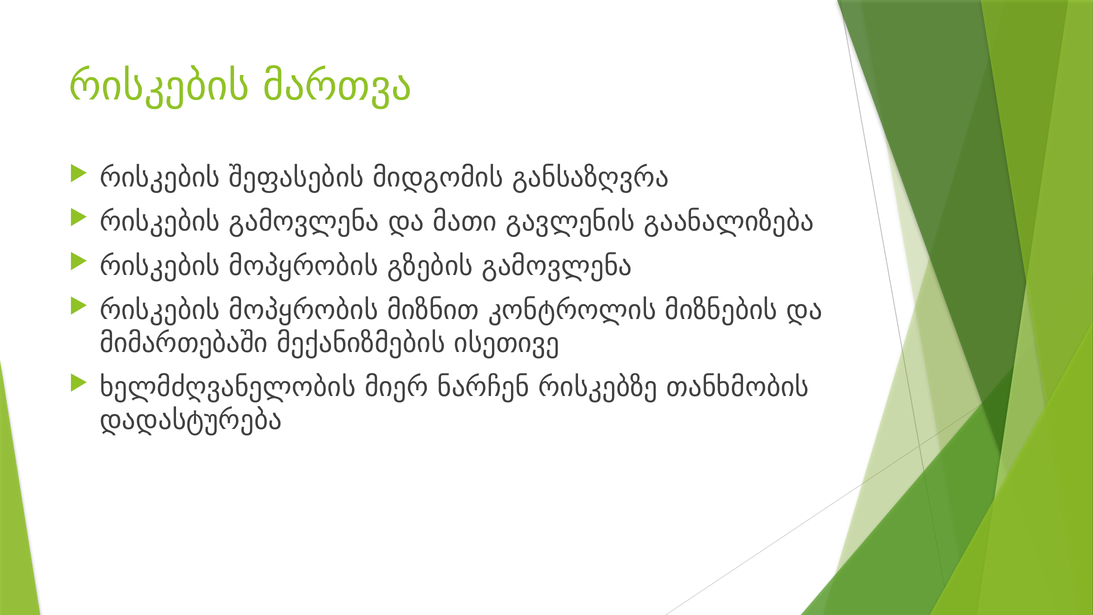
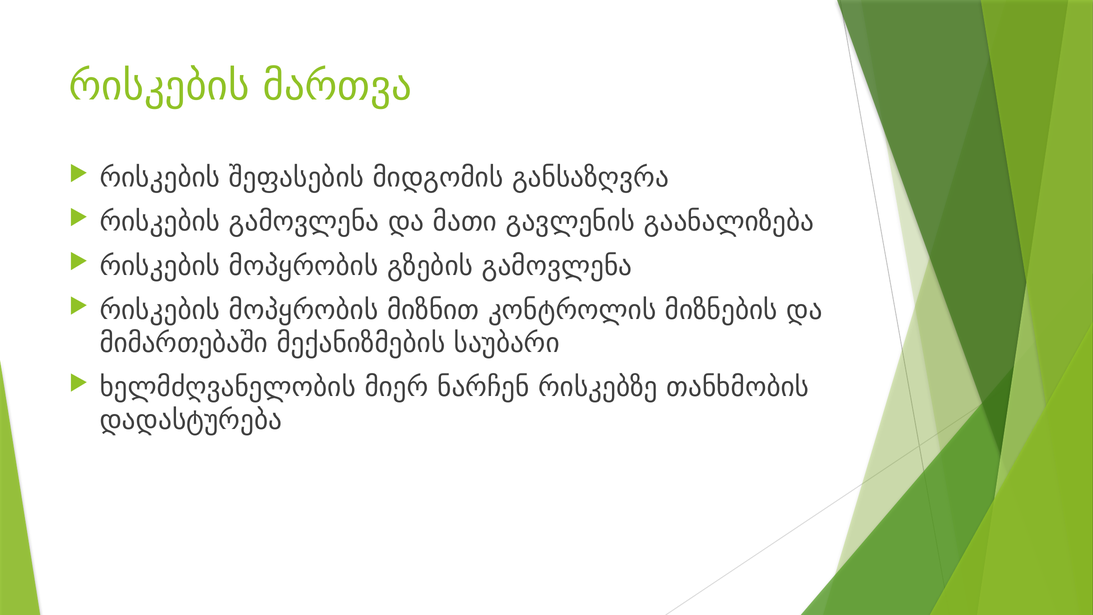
ისეთივე: ისეთივე -> საუბარი
